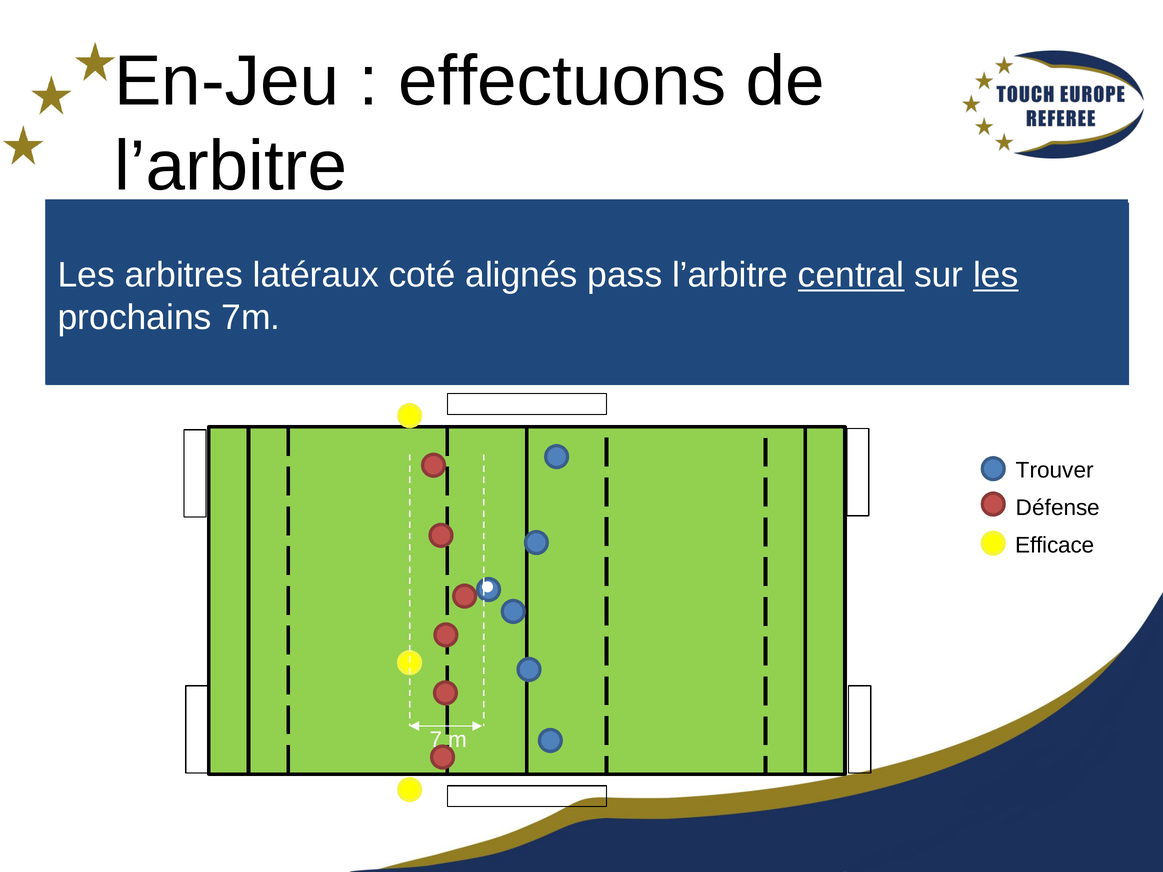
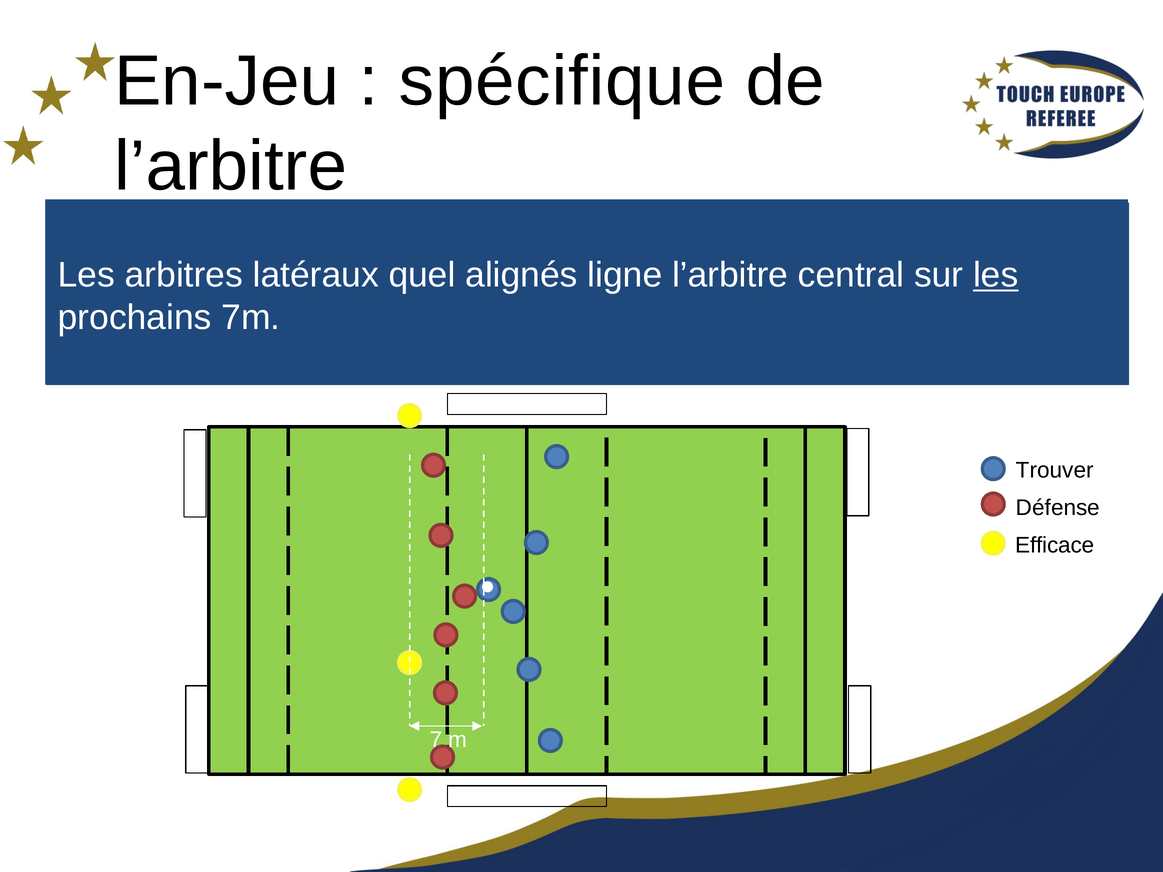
effectuons: effectuons -> spécifique
coté: coté -> quel
pass at (625, 275): pass -> ligne
central underline: present -> none
